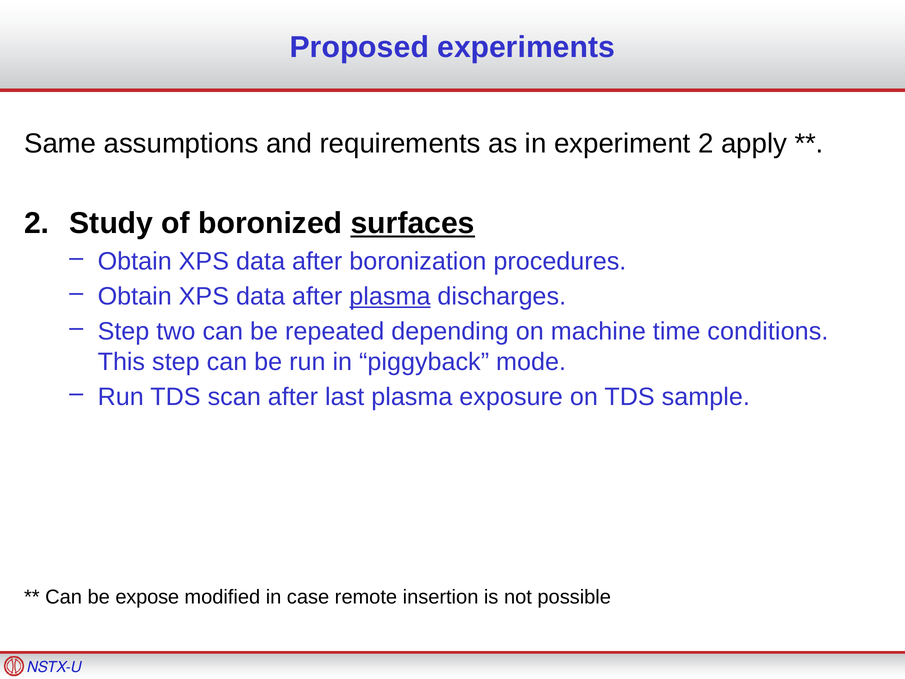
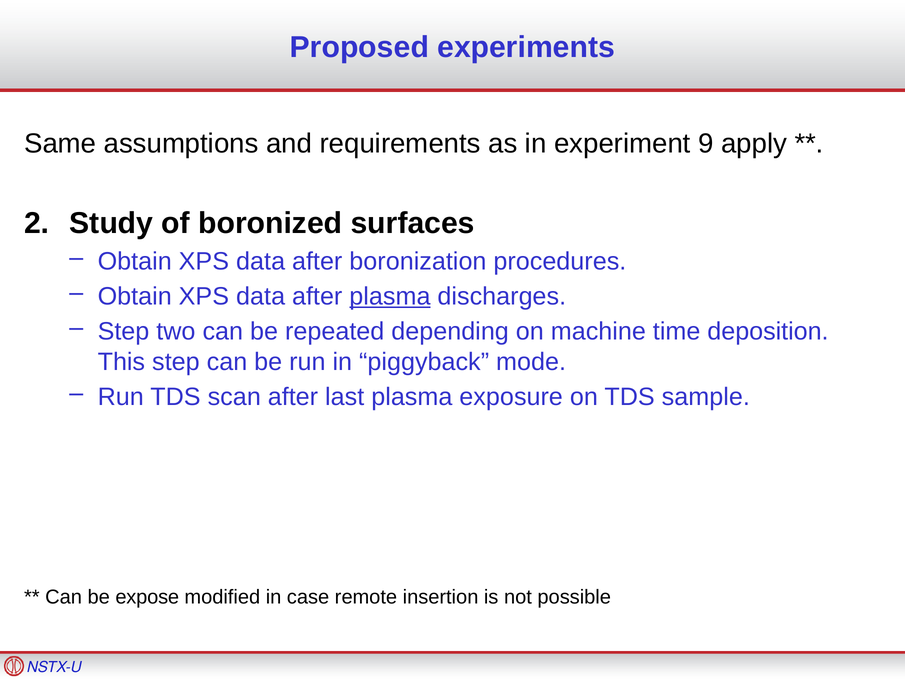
experiment 2: 2 -> 9
surfaces underline: present -> none
conditions: conditions -> deposition
